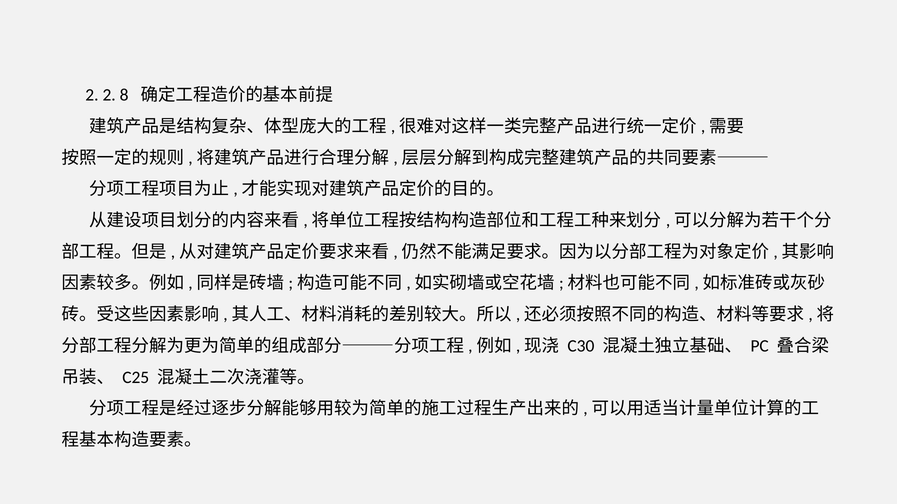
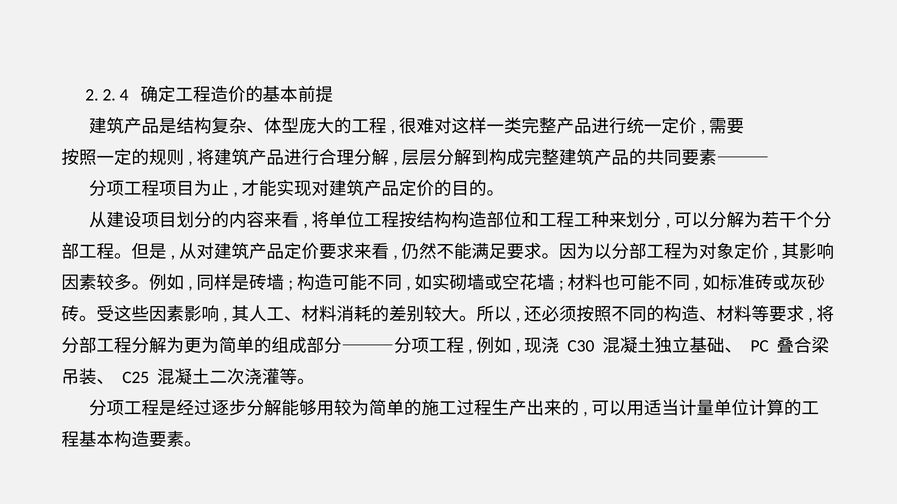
8: 8 -> 4
